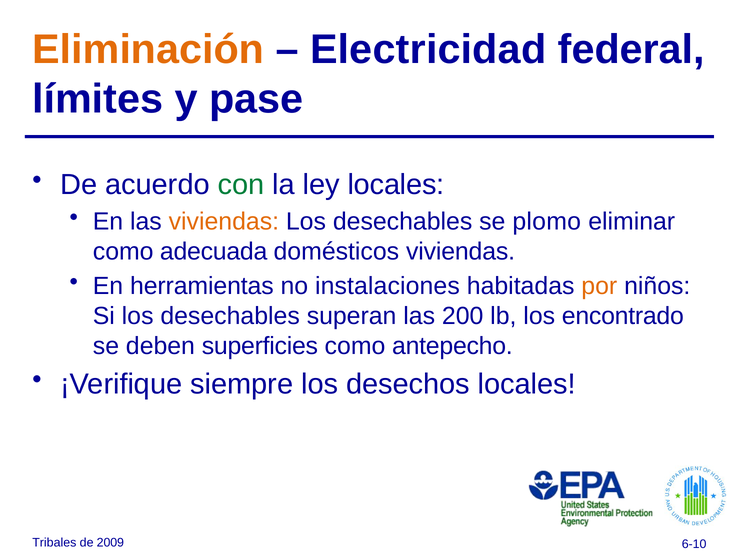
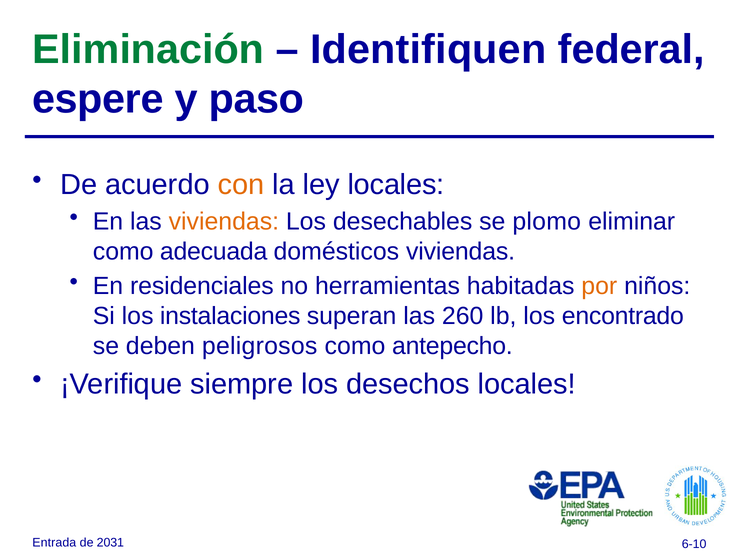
Eliminación colour: orange -> green
Electricidad: Electricidad -> Identifiquen
límites: límites -> espere
pase: pase -> paso
con colour: green -> orange
herramientas: herramientas -> residenciales
instalaciones: instalaciones -> herramientas
Si los desechables: desechables -> instalaciones
200: 200 -> 260
superficies: superficies -> peligrosos
Tribales: Tribales -> Entrada
2009: 2009 -> 2031
